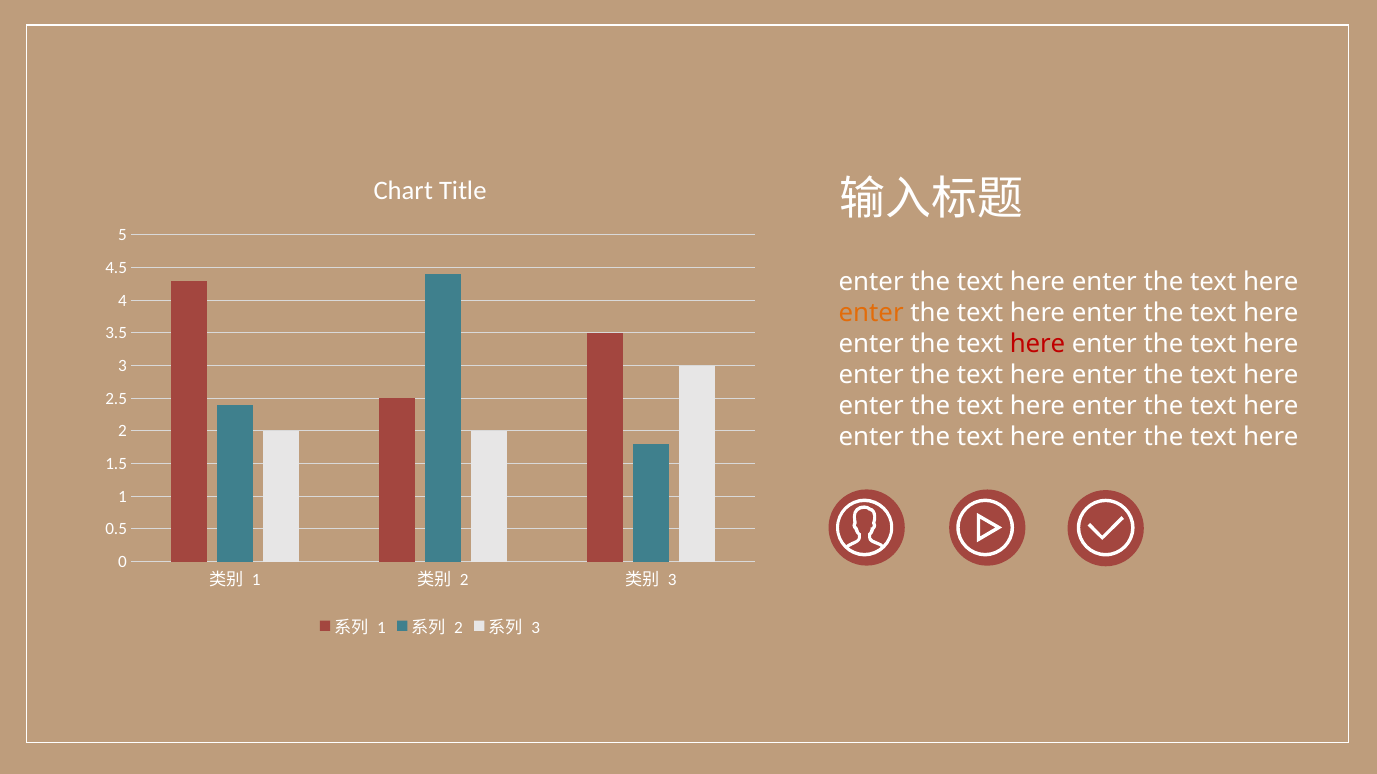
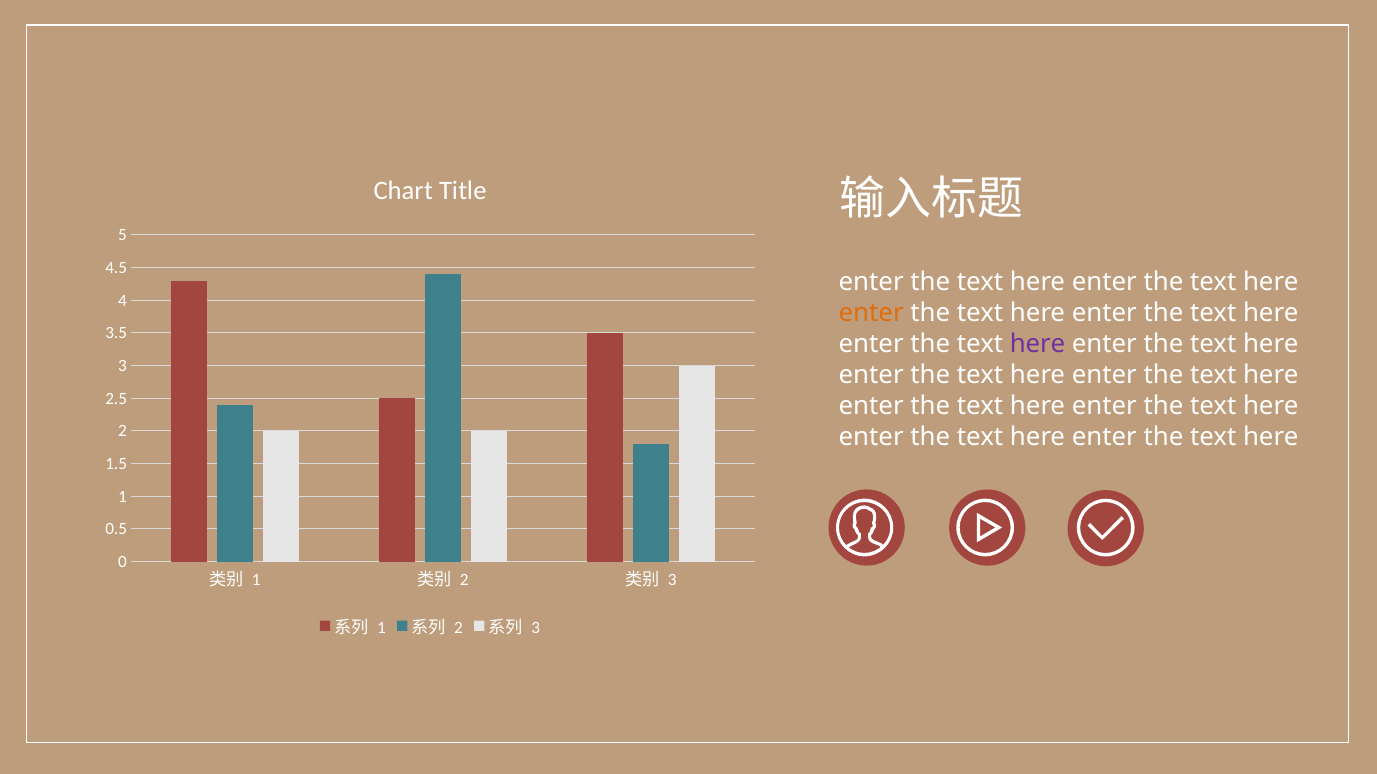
here at (1038, 345) colour: red -> purple
